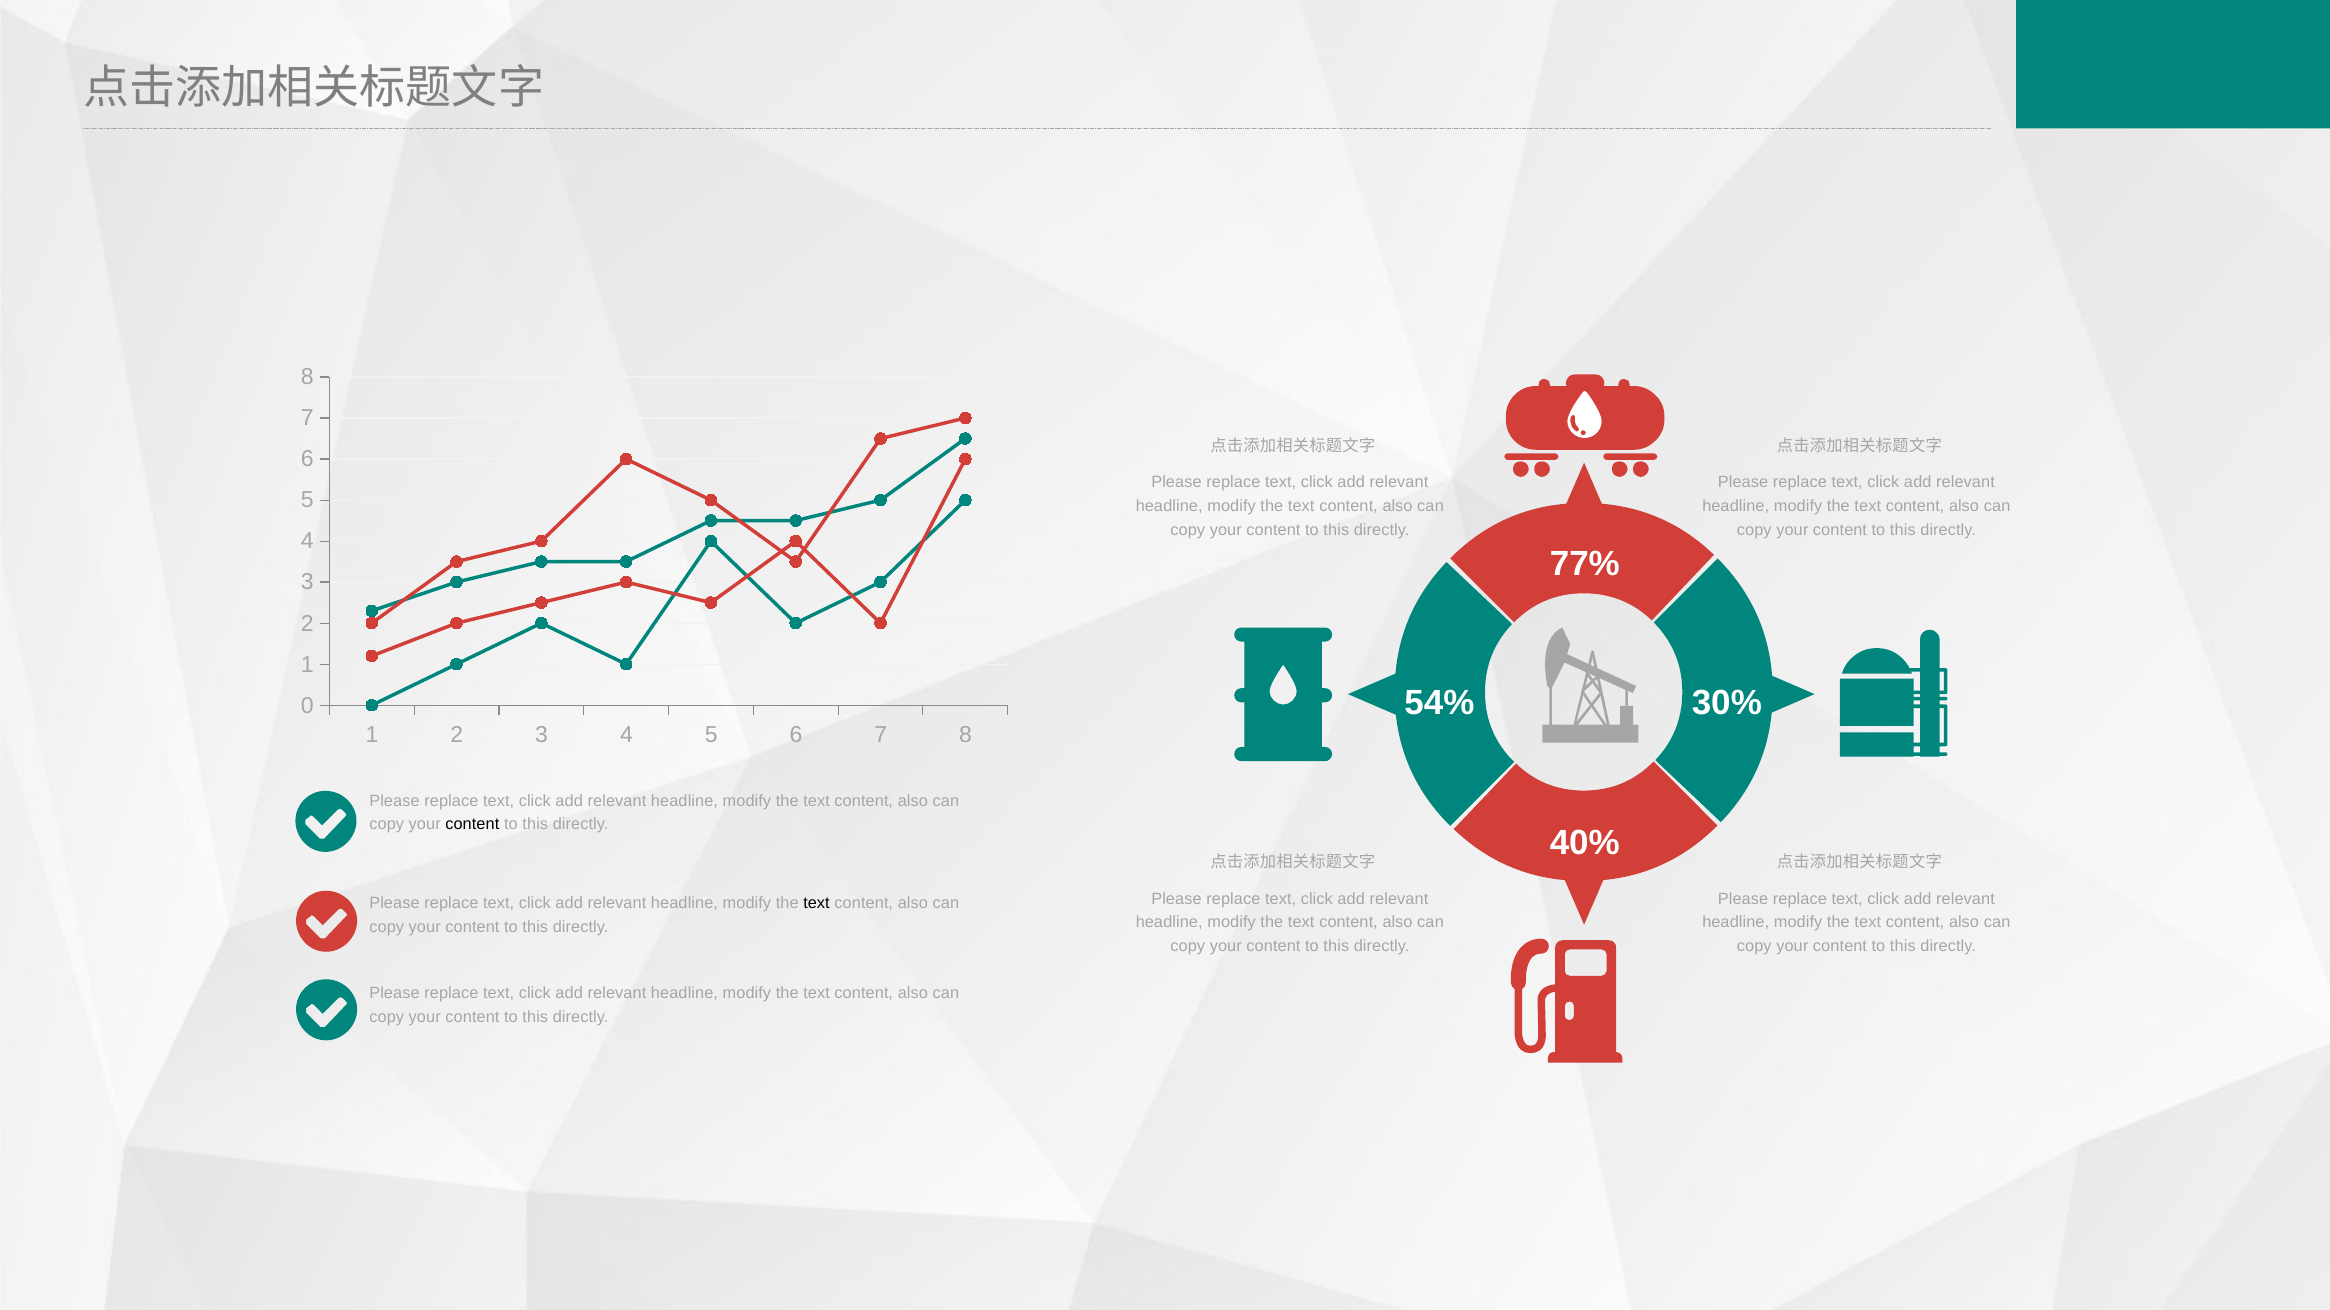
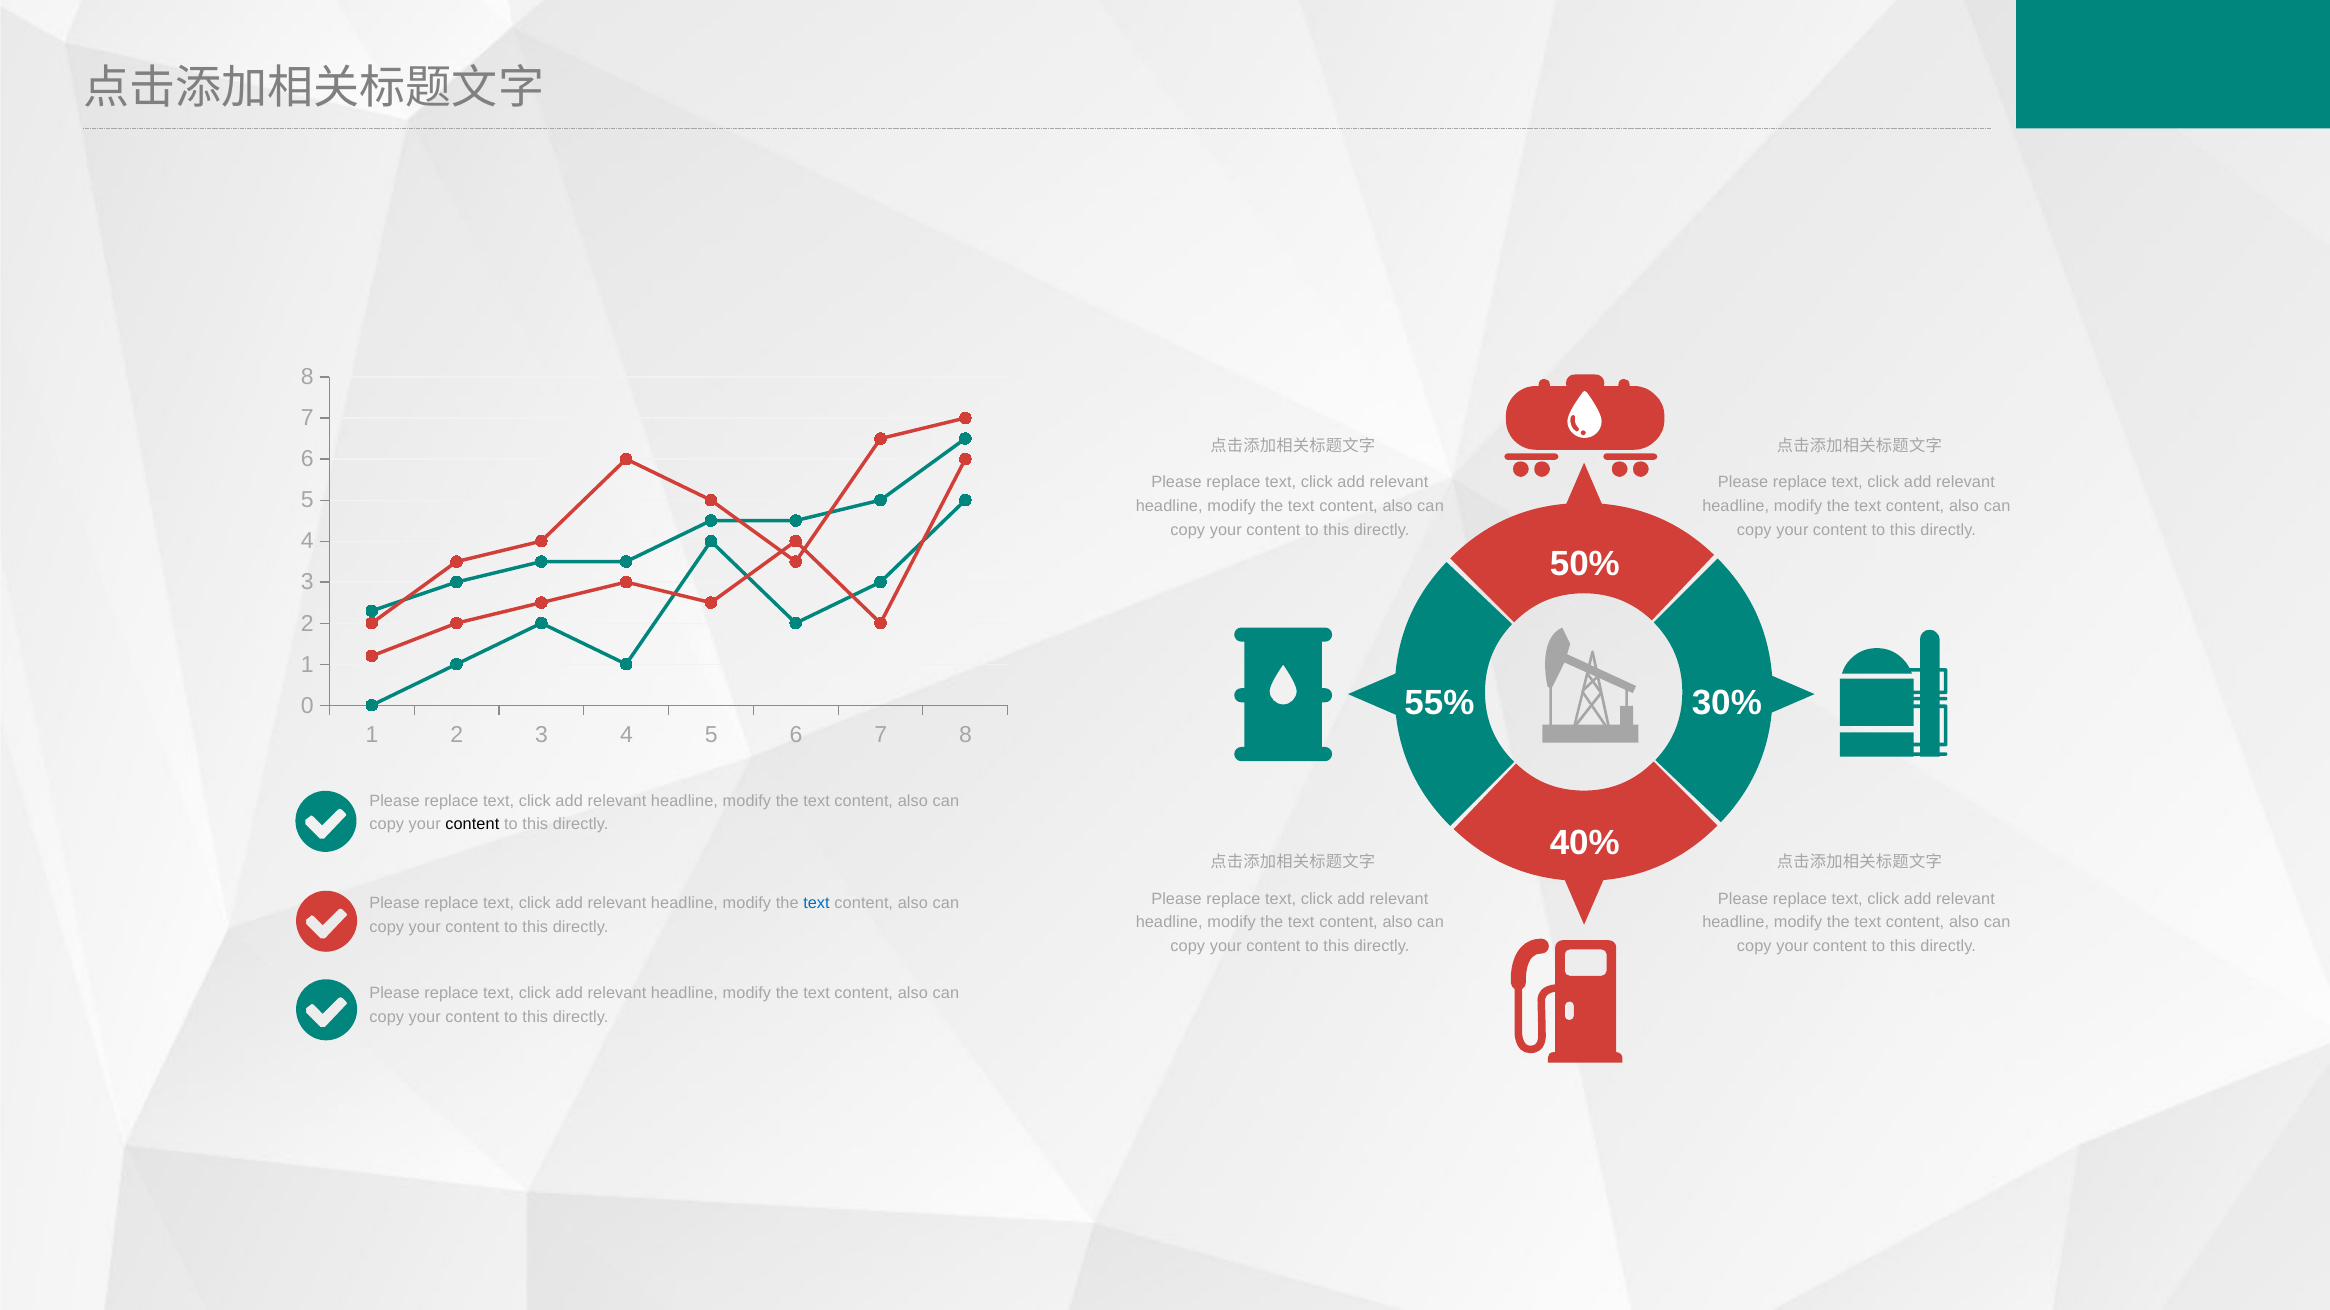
77%: 77% -> 50%
54%: 54% -> 55%
text at (816, 903) colour: black -> blue
